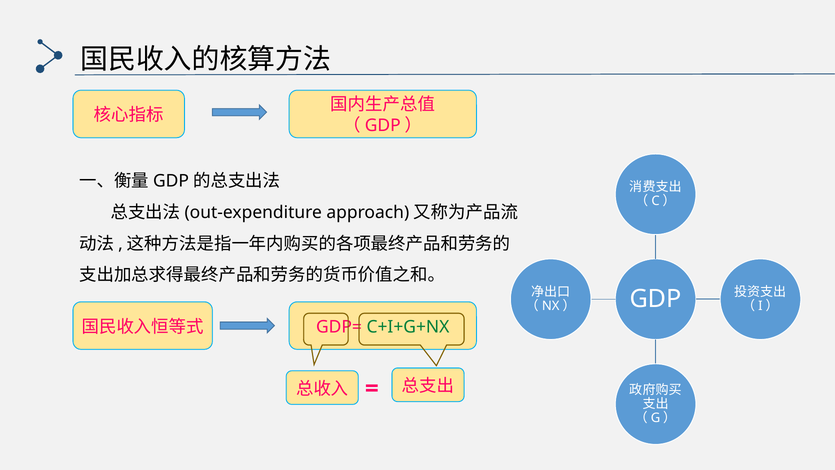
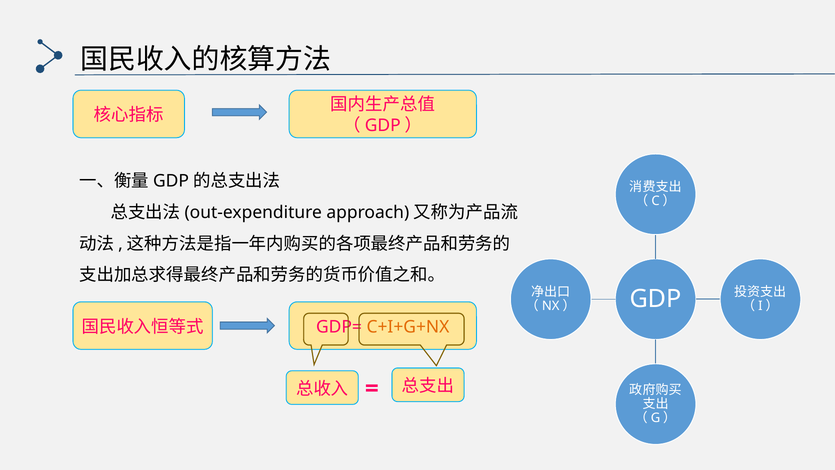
C+I+G+NX colour: green -> orange
